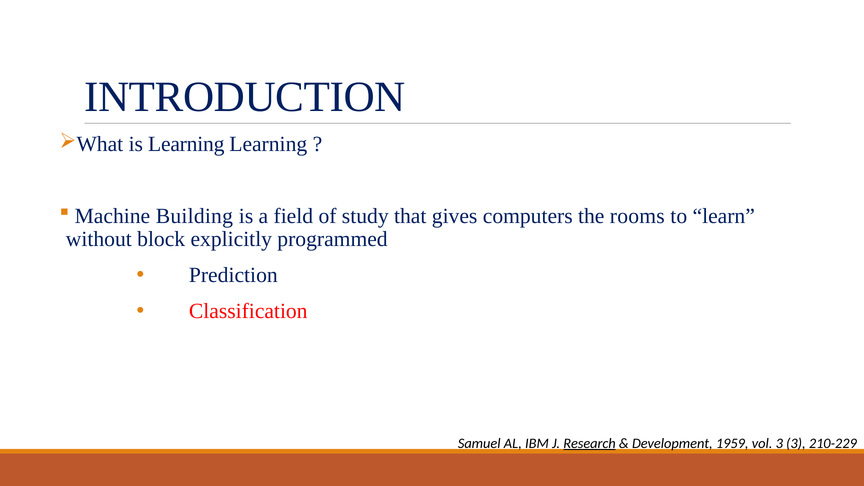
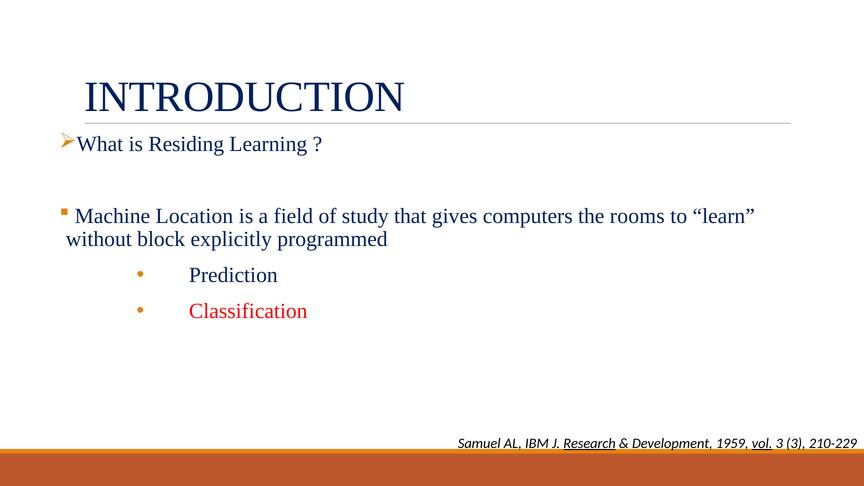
is Learning: Learning -> Residing
Building: Building -> Location
vol underline: none -> present
